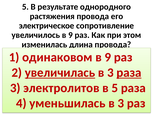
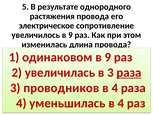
увеличилась underline: present -> none
электролитов: электролитов -> проводников
5 at (115, 88): 5 -> 4
уменьшилась в 3: 3 -> 4
